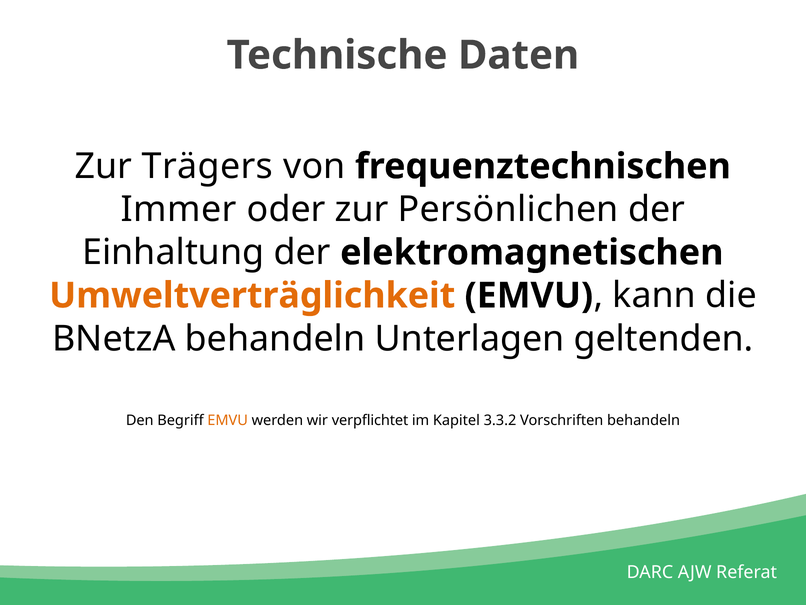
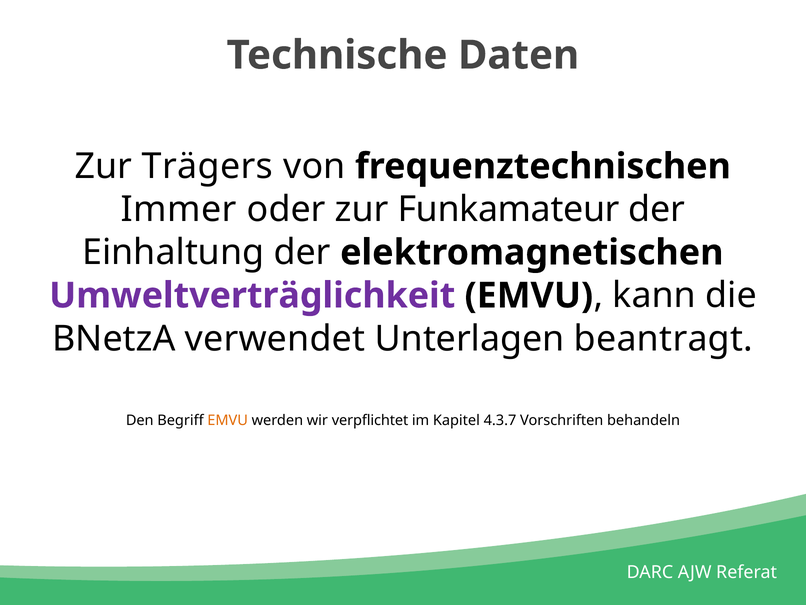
Persönlichen: Persönlichen -> Funkamateur
Umweltverträglichkeit colour: orange -> purple
BNetzA behandeln: behandeln -> verwendet
geltenden: geltenden -> beantragt
3.3.2: 3.3.2 -> 4.3.7
